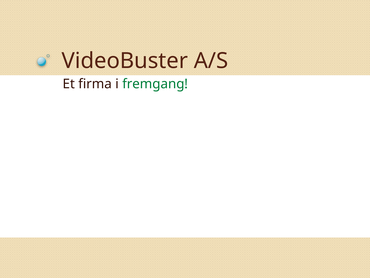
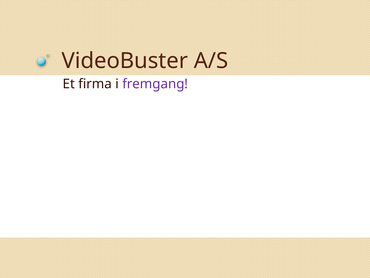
fremgang colour: green -> purple
